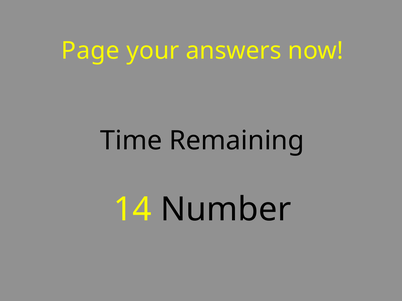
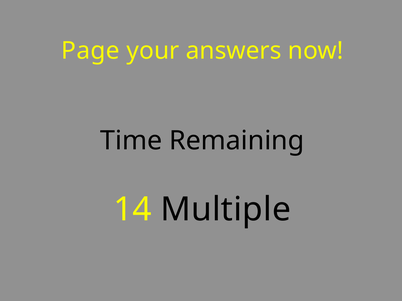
Number: Number -> Multiple
